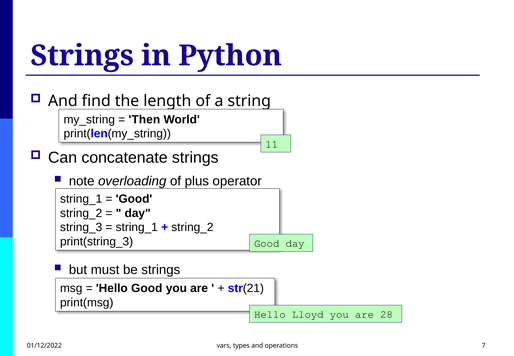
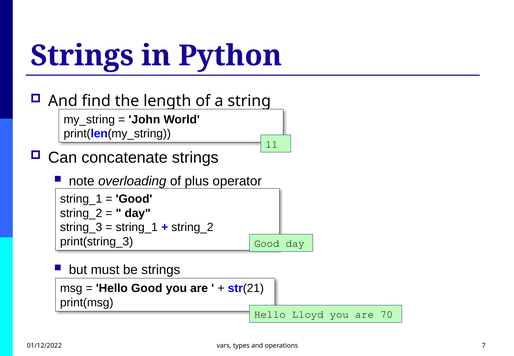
Then: Then -> John
28: 28 -> 70
